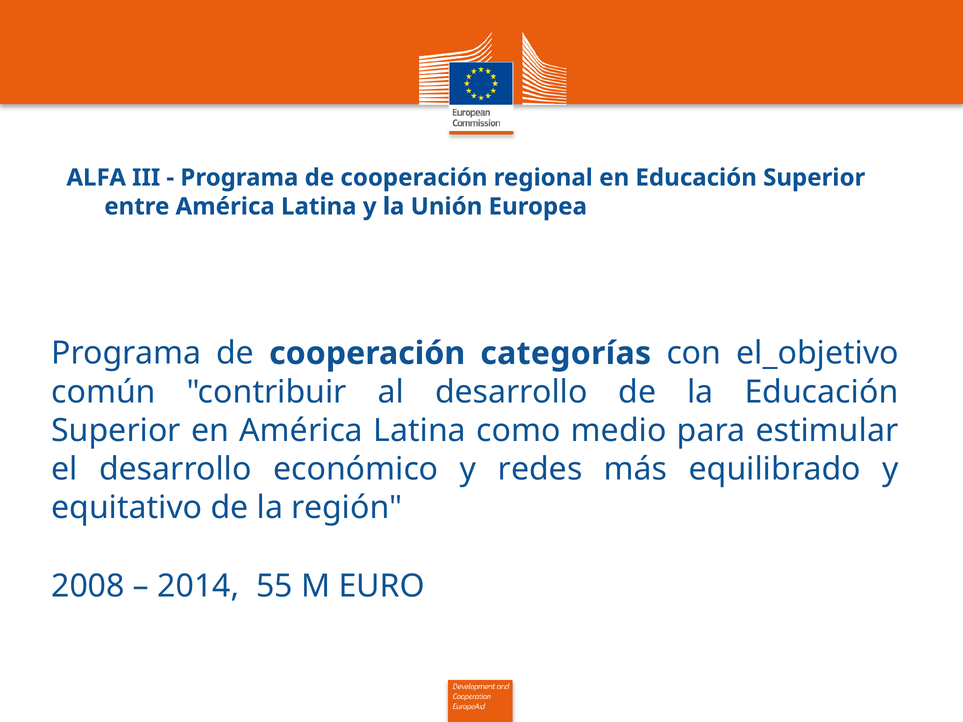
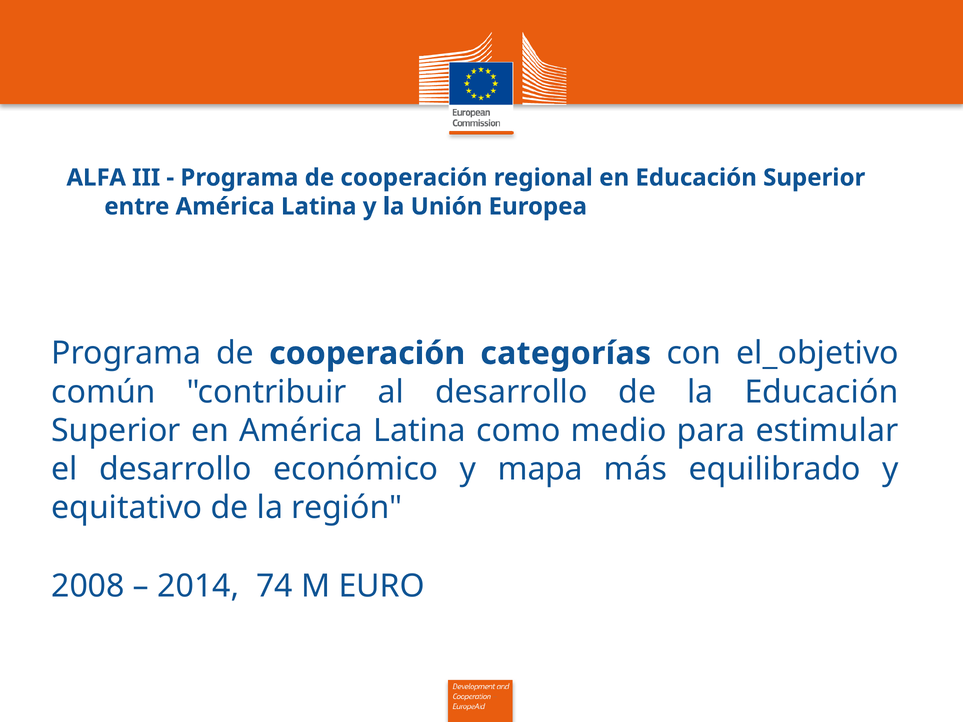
redes: redes -> mapa
55: 55 -> 74
